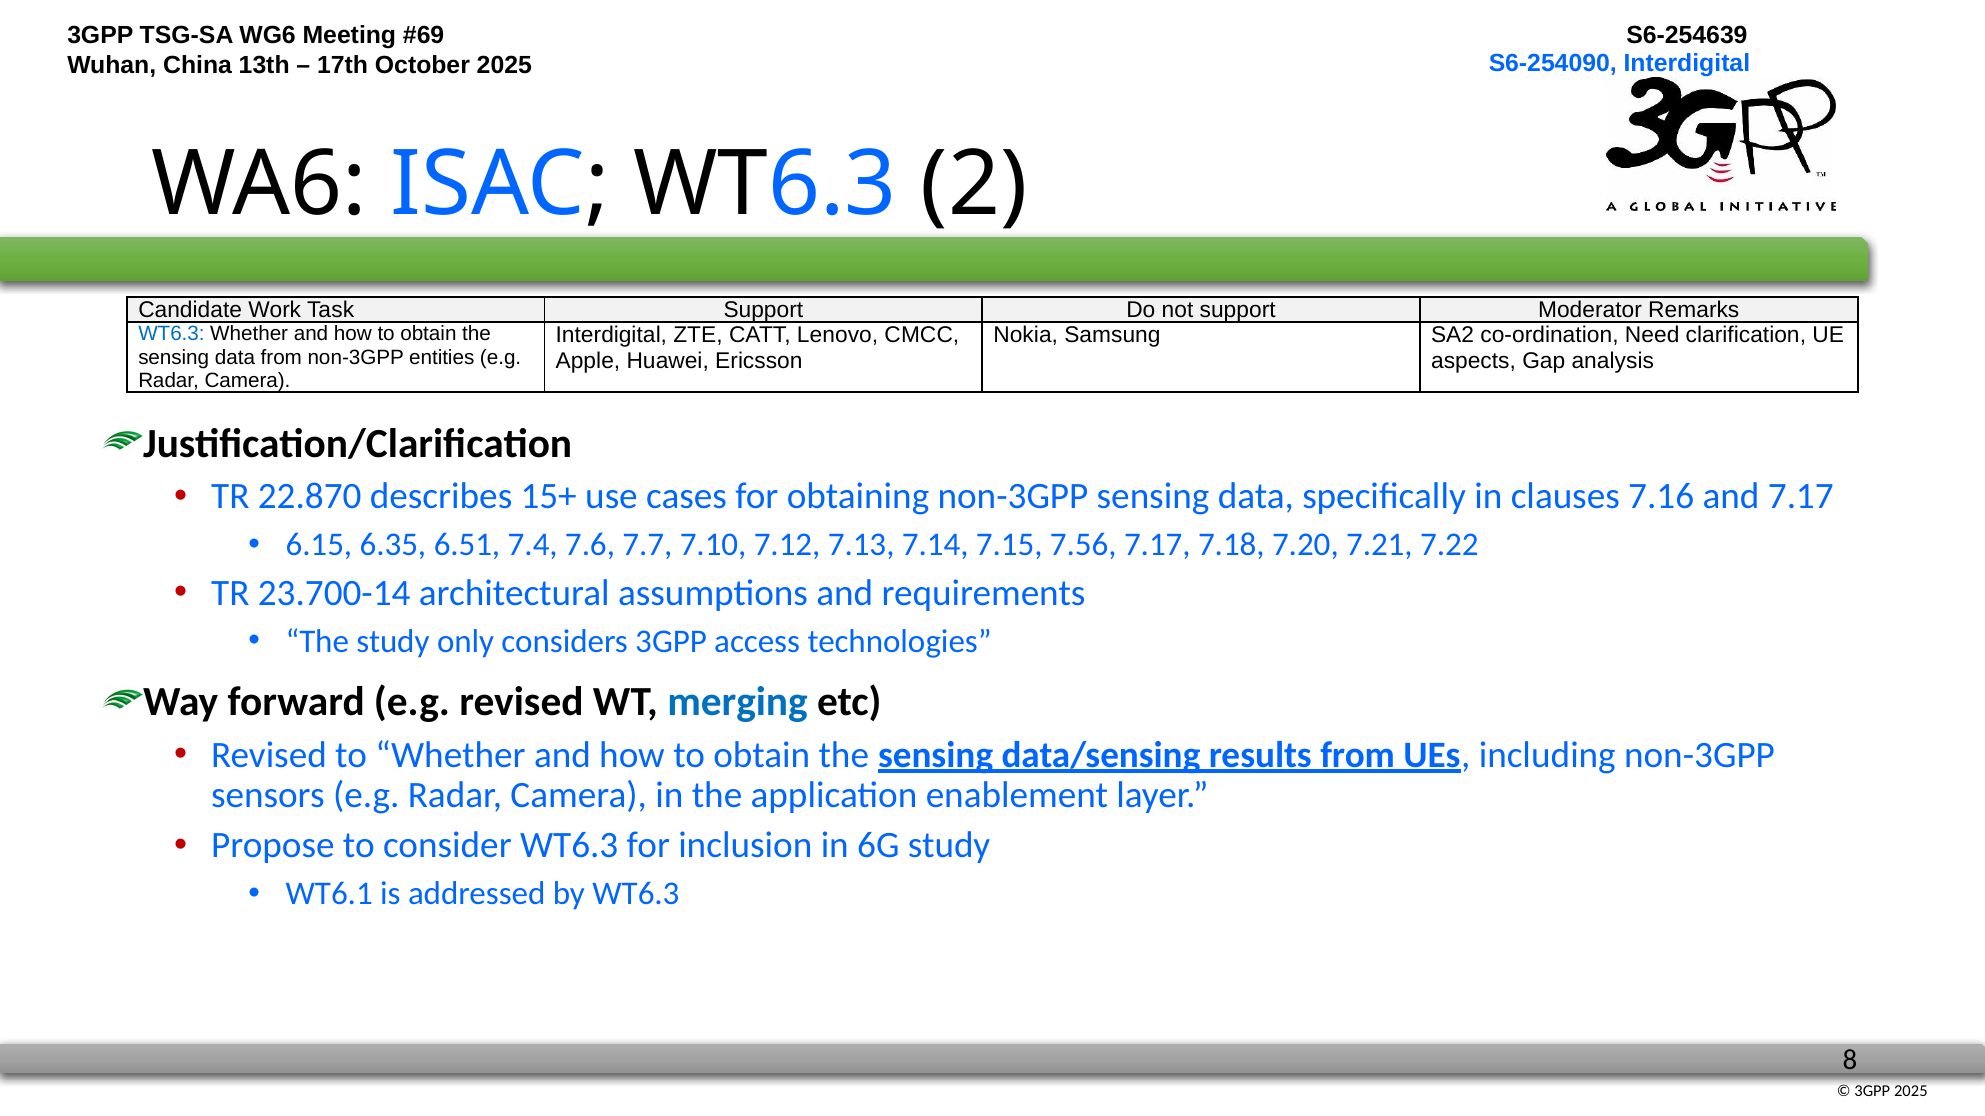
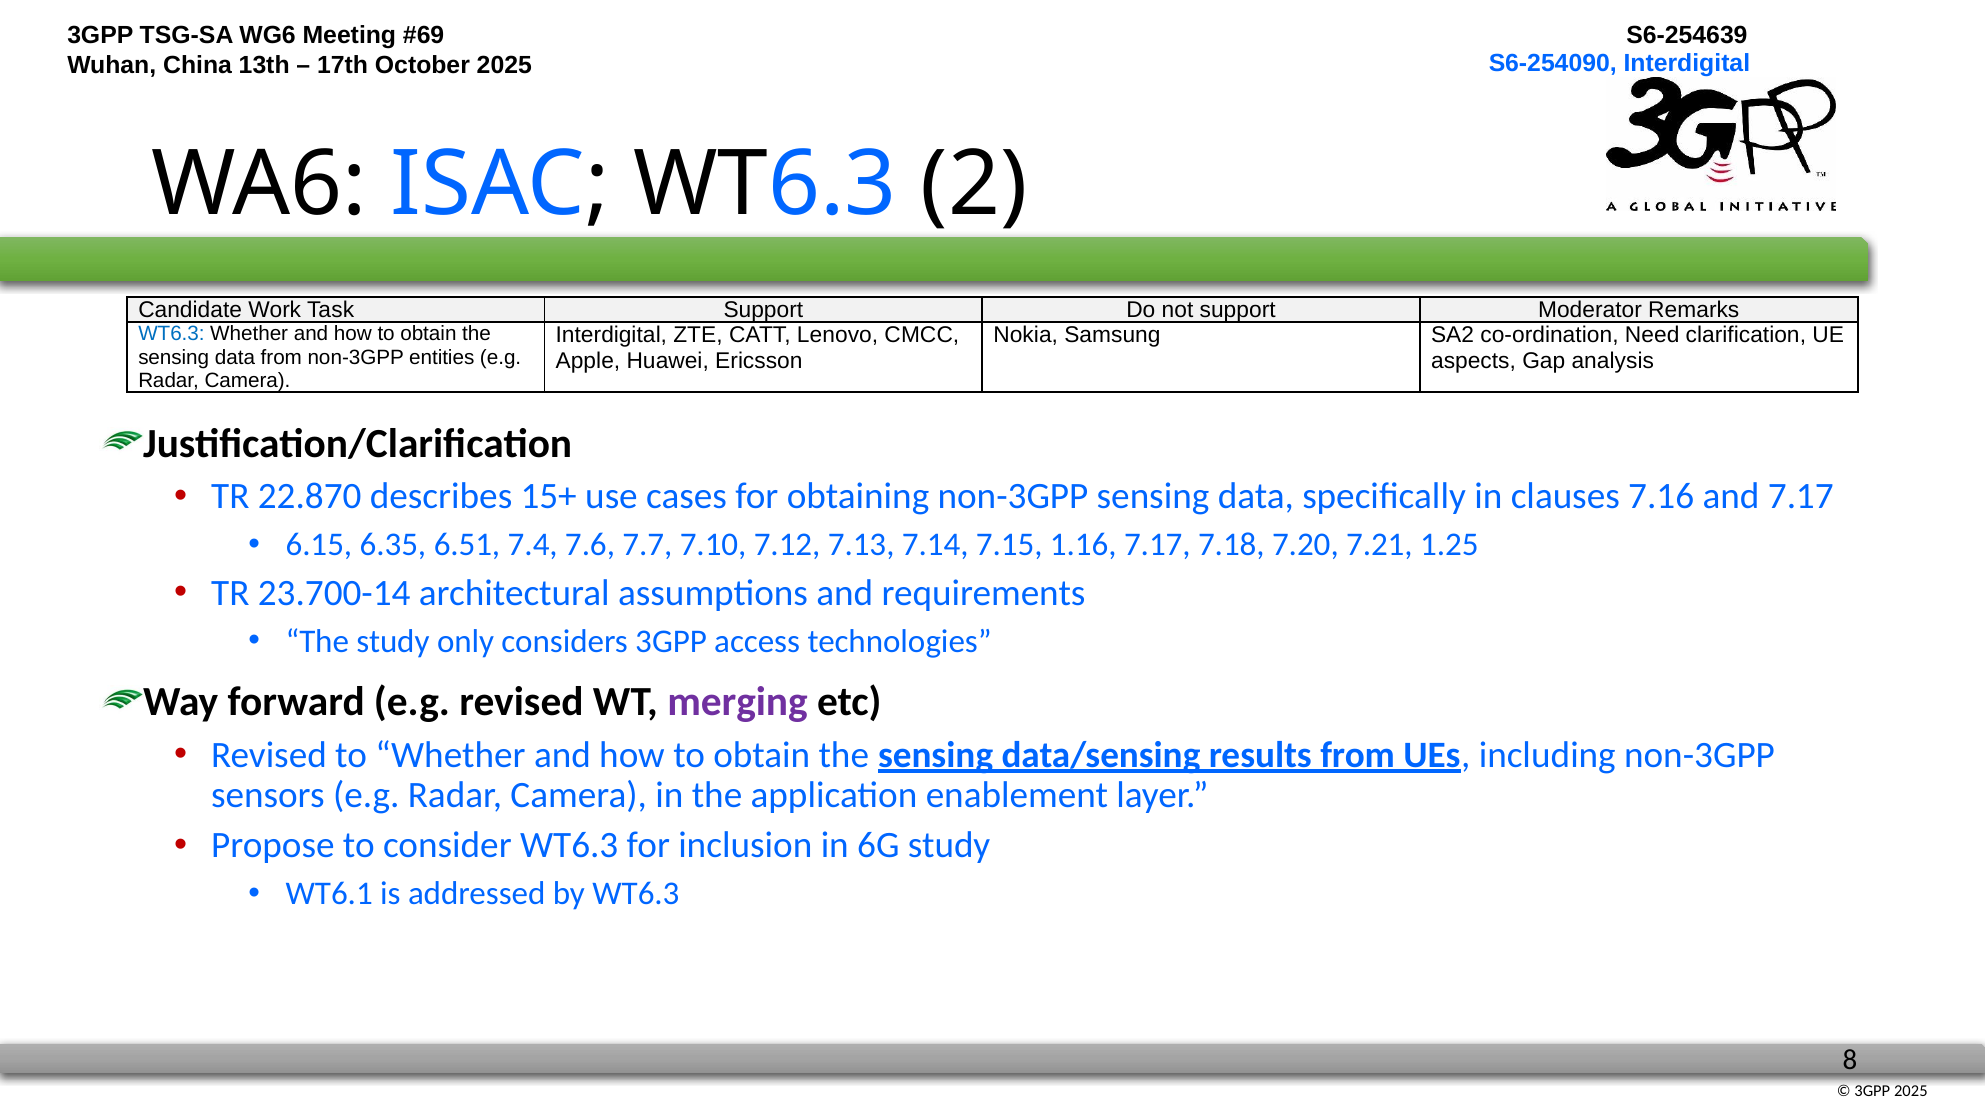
7.56: 7.56 -> 1.16
7.22: 7.22 -> 1.25
merging colour: blue -> purple
